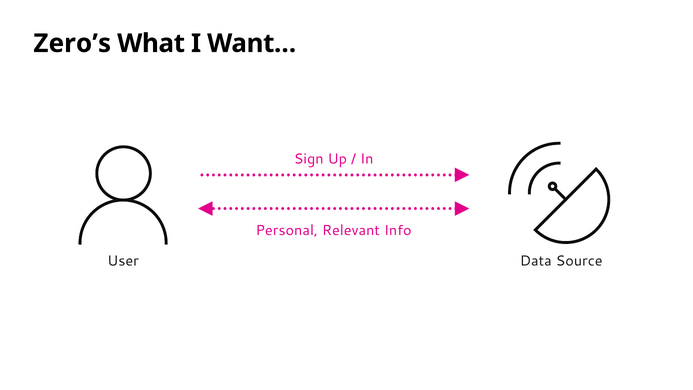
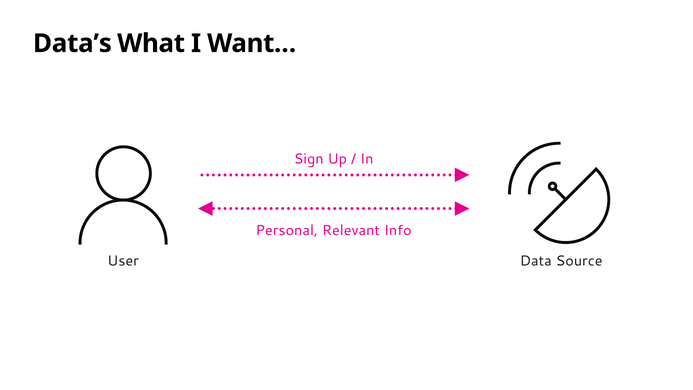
Zero’s: Zero’s -> Data’s
